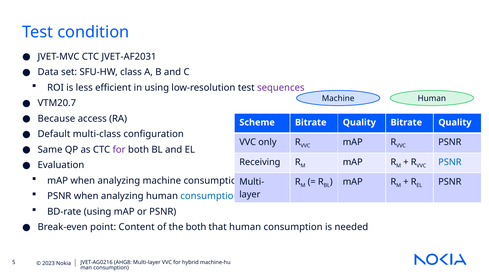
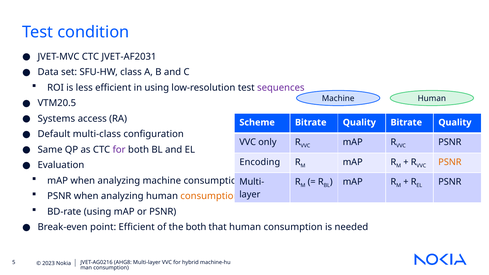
VTM20.7: VTM20.7 -> VTM20.5
Because: Because -> Systems
Receiving: Receiving -> Encoding
PSNR at (450, 162) colour: blue -> orange
consumption at (210, 196) colour: blue -> orange
point Content: Content -> Efficient
